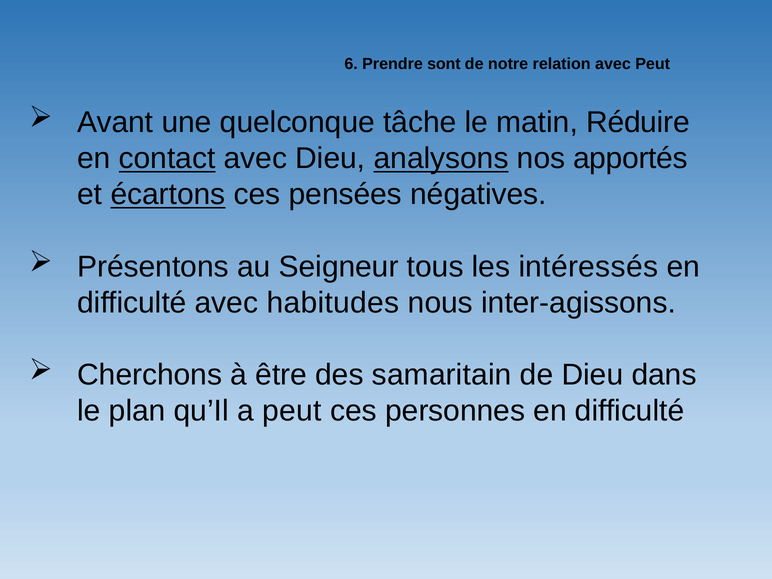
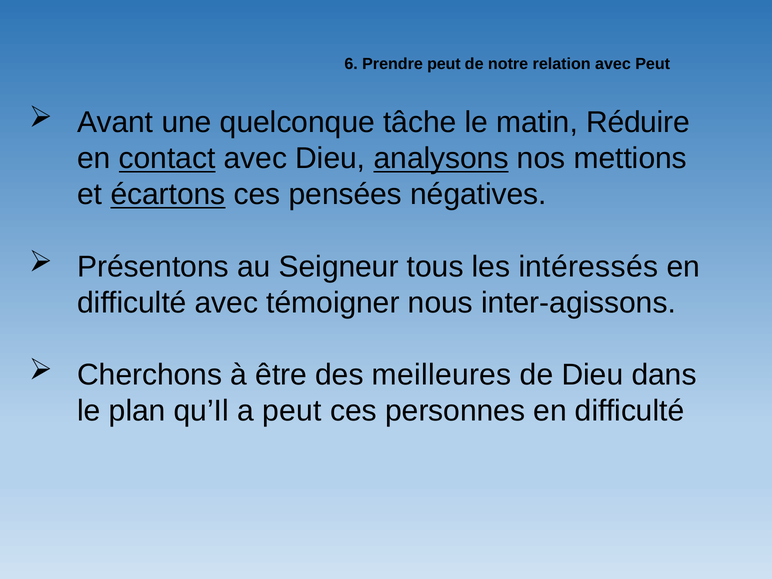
Prendre sont: sont -> peut
apportés: apportés -> mettions
habitudes: habitudes -> témoigner
samaritain: samaritain -> meilleures
